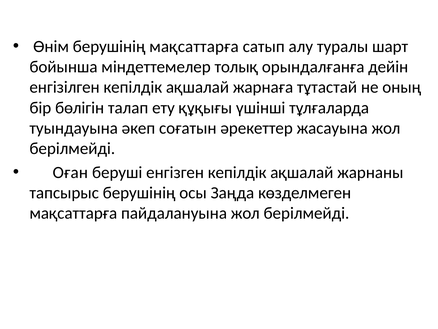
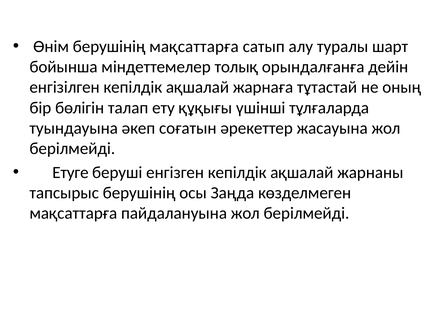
Оған: Оған -> Етуге
